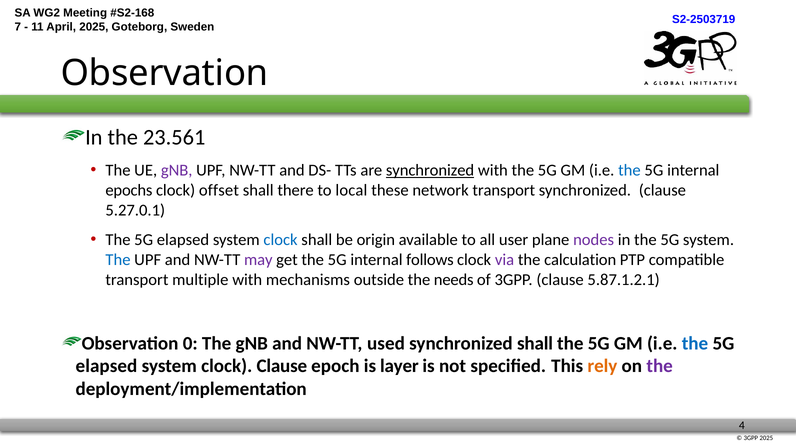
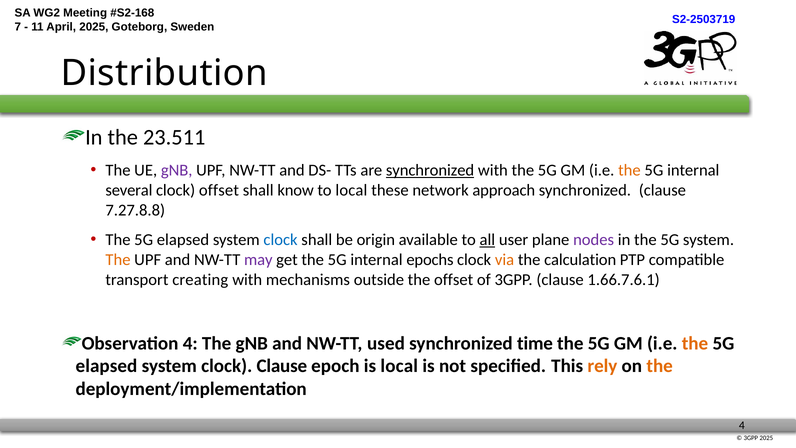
Observation at (165, 73): Observation -> Distribution
23.561: 23.561 -> 23.511
the at (629, 170) colour: blue -> orange
epochs: epochs -> several
there: there -> know
network transport: transport -> approach
5.27.0.1: 5.27.0.1 -> 7.27.8.8
all underline: none -> present
The at (118, 260) colour: blue -> orange
follows: follows -> epochs
via colour: purple -> orange
multiple: multiple -> creating
the needs: needs -> offset
5.87.1.2.1: 5.87.1.2.1 -> 1.66.7.6.1
Observation 0: 0 -> 4
synchronized shall: shall -> time
the at (695, 343) colour: blue -> orange
is layer: layer -> local
the at (660, 366) colour: purple -> orange
